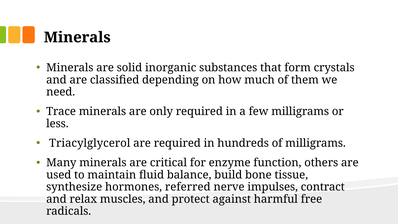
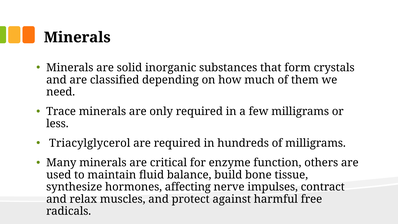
referred: referred -> affecting
